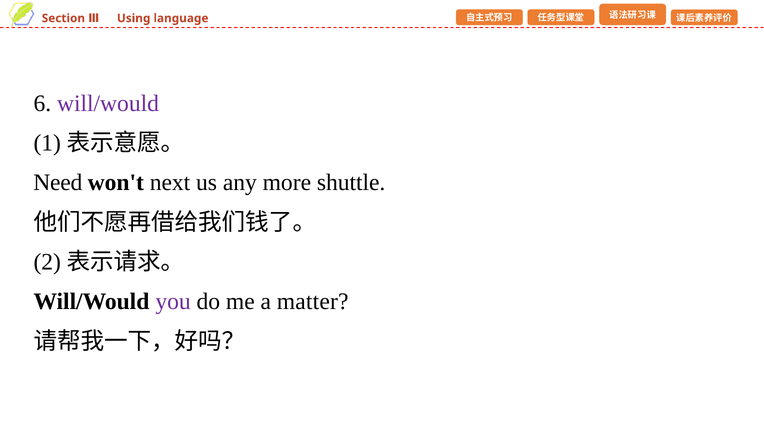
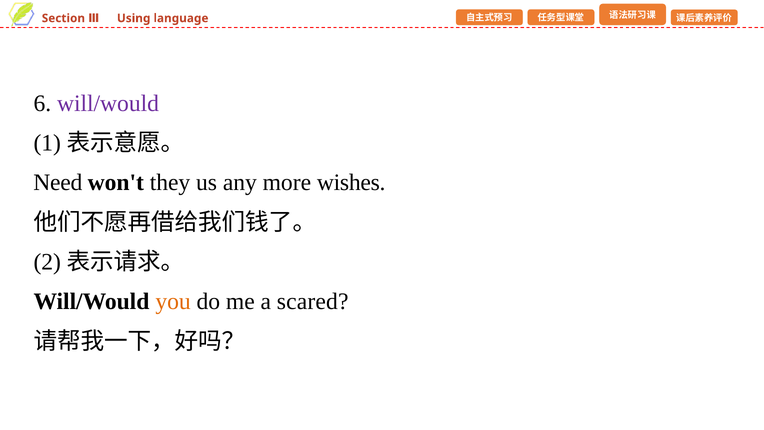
next: next -> they
shuttle: shuttle -> wishes
you colour: purple -> orange
matter: matter -> scared
